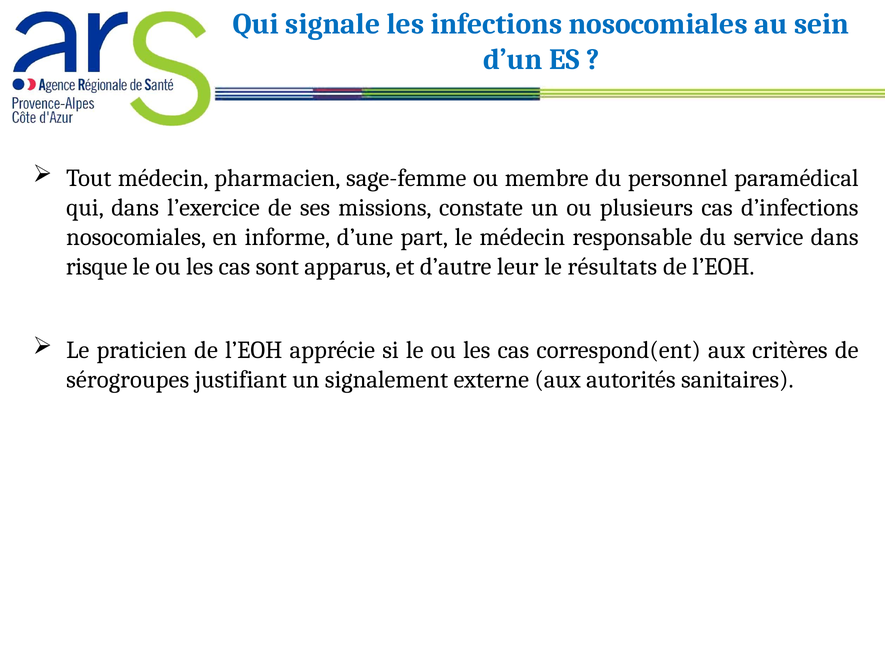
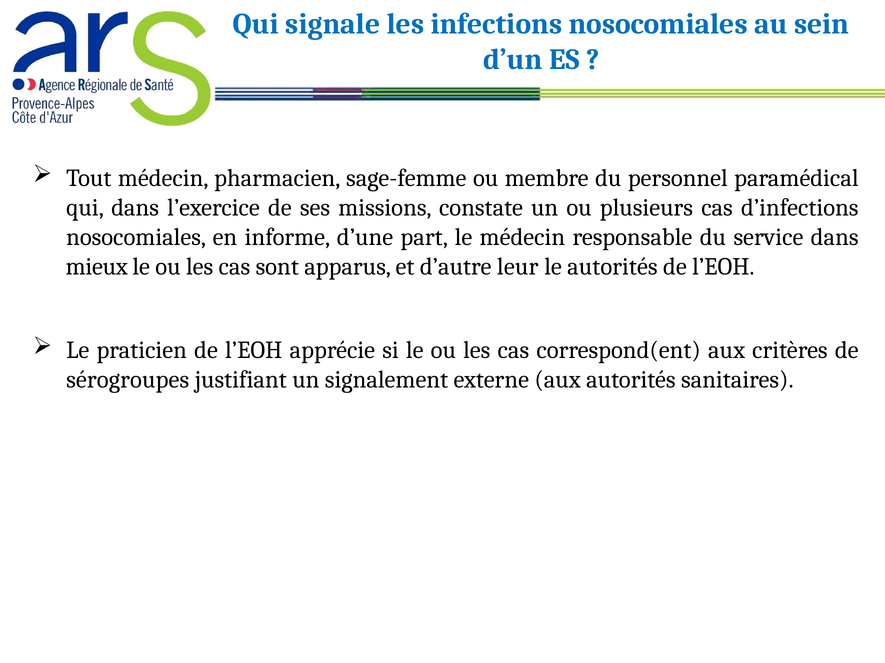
risque: risque -> mieux
le résultats: résultats -> autorités
